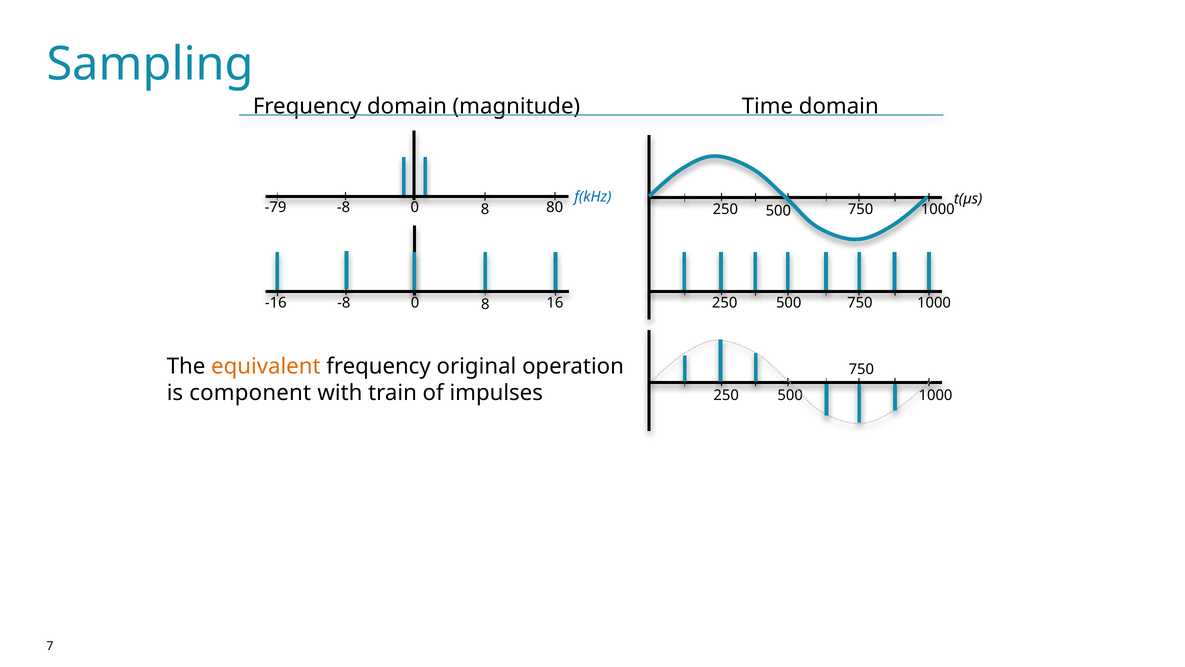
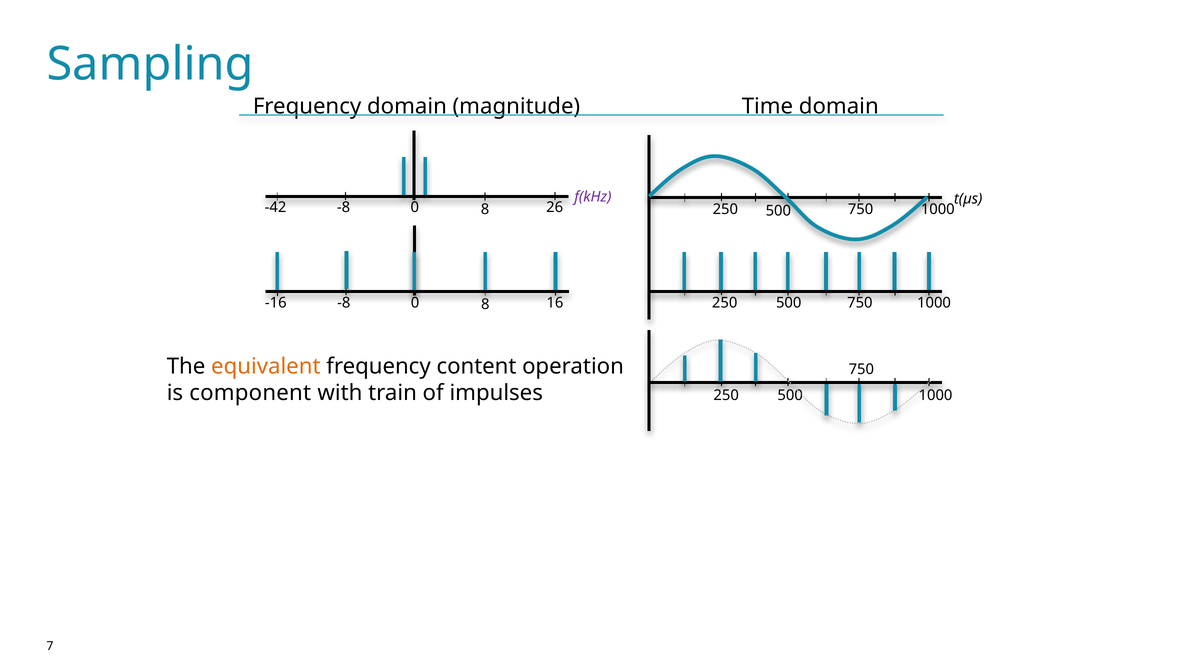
f(kHz colour: blue -> purple
-79: -79 -> -42
80: 80 -> 26
original: original -> content
